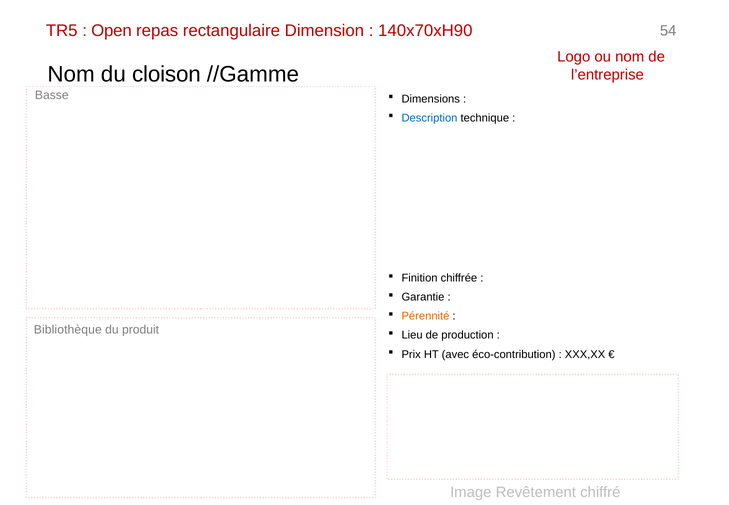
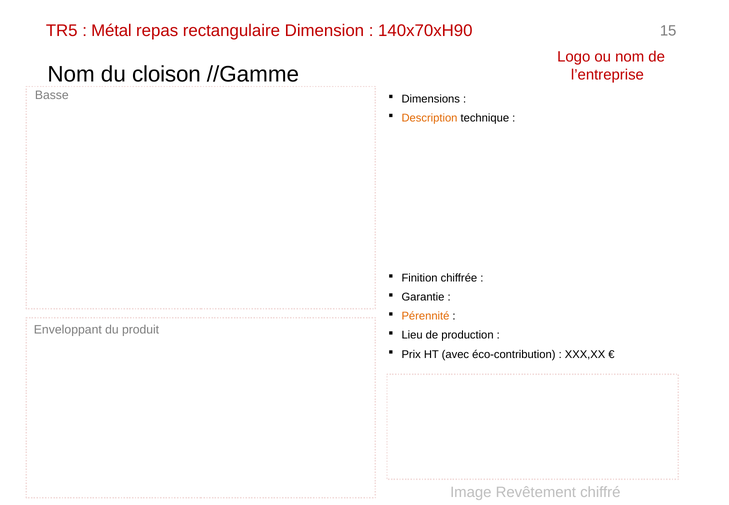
Open: Open -> Métal
54: 54 -> 15
Description colour: blue -> orange
Bibliothèque: Bibliothèque -> Enveloppant
